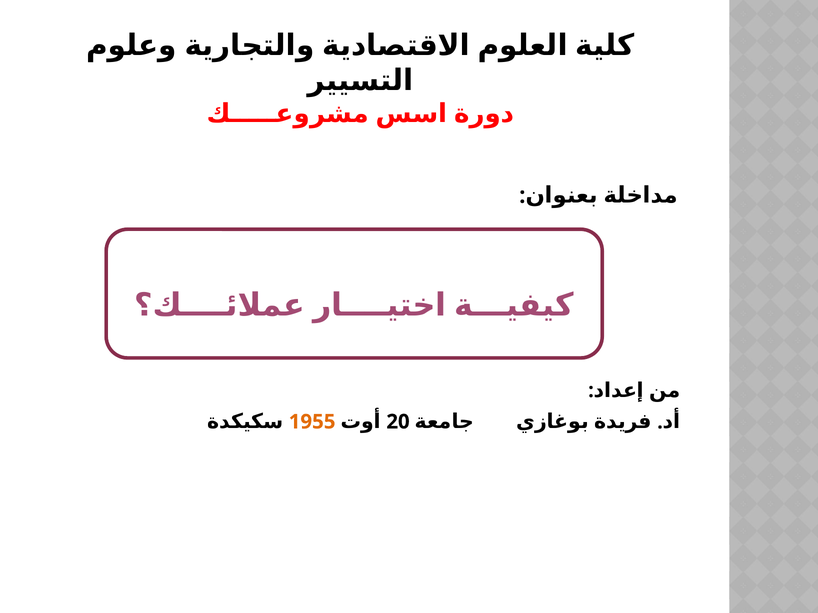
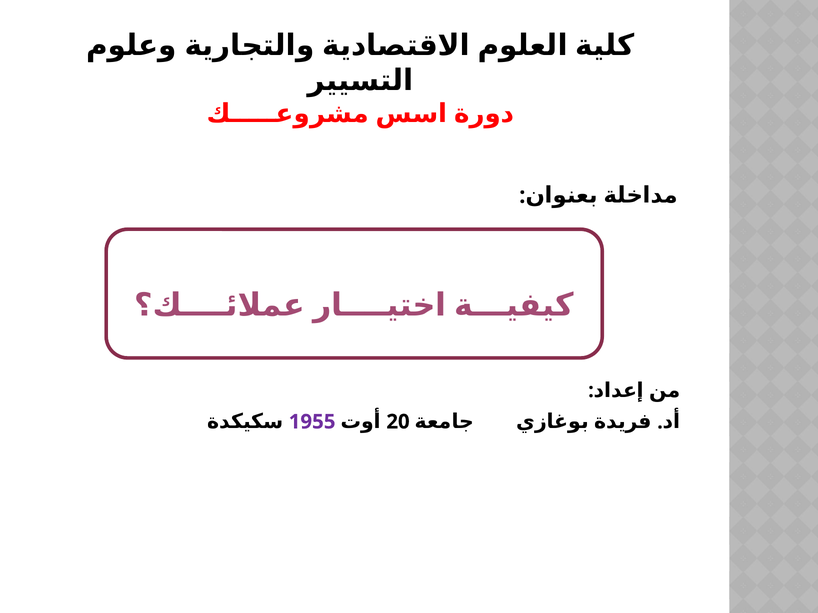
1955 colour: orange -> purple
